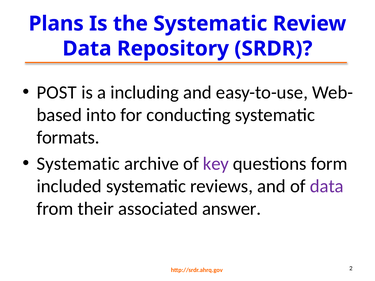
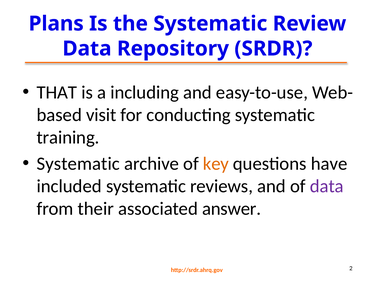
POST: POST -> THAT
into: into -> visit
formats: formats -> training
key colour: purple -> orange
form: form -> have
